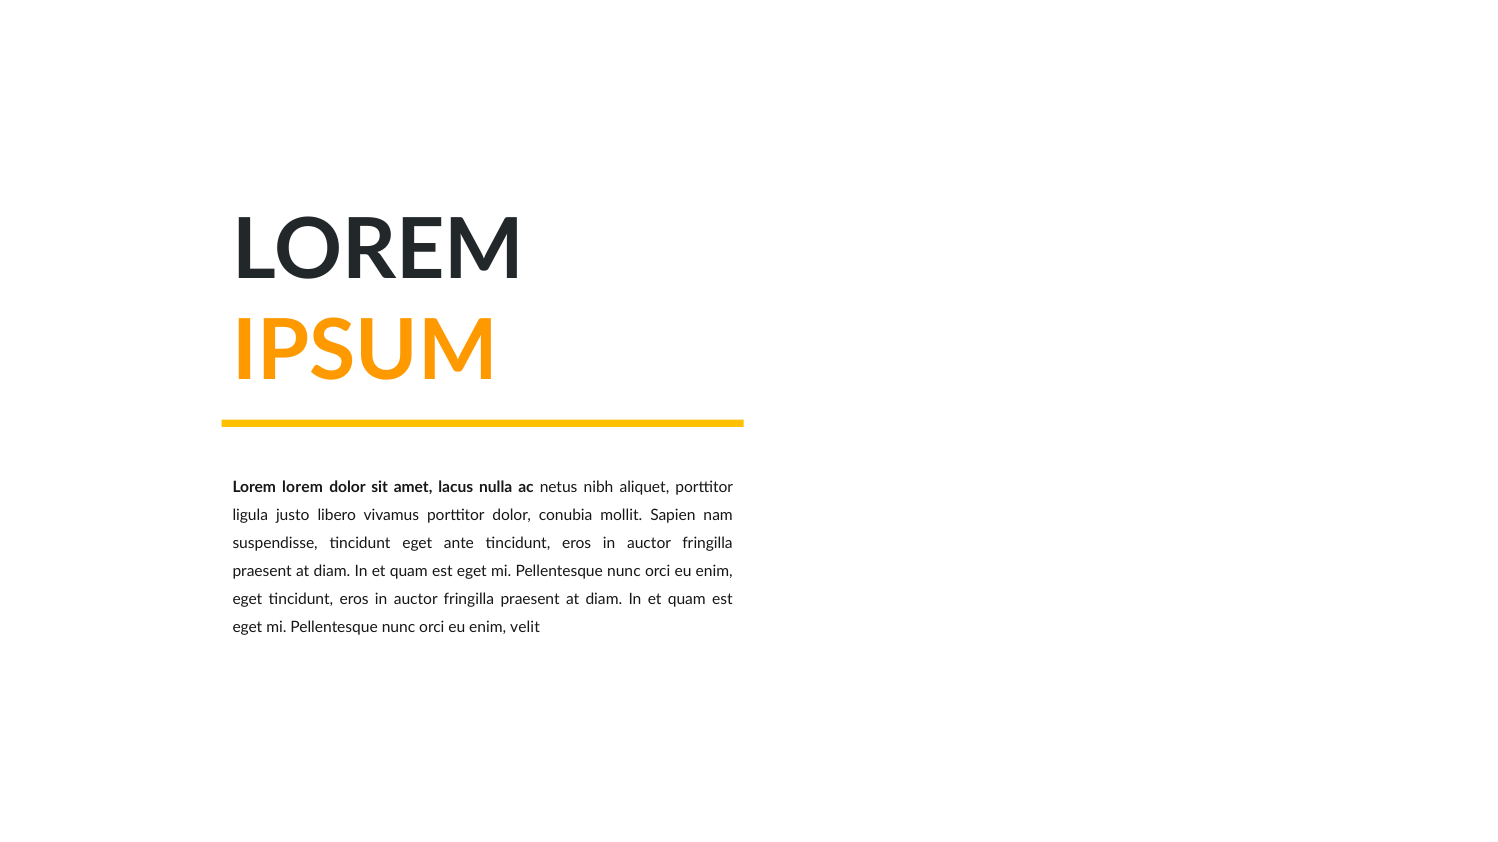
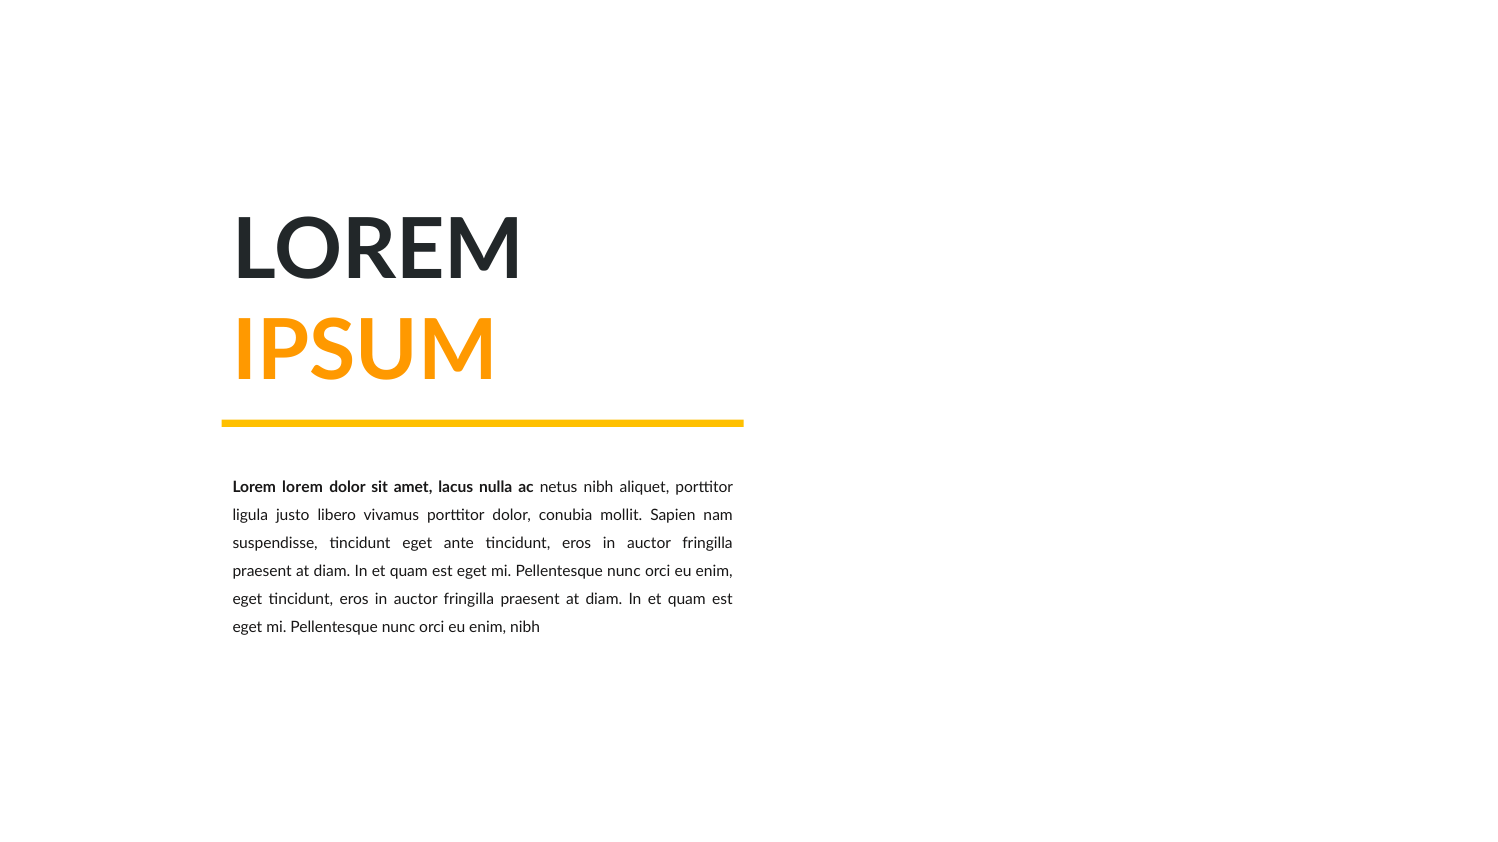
enim velit: velit -> nibh
